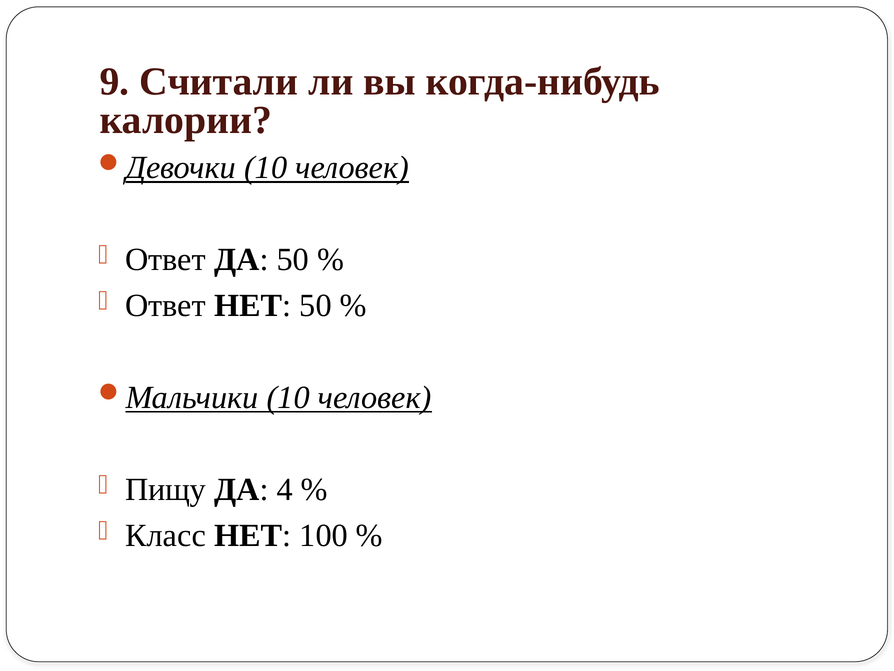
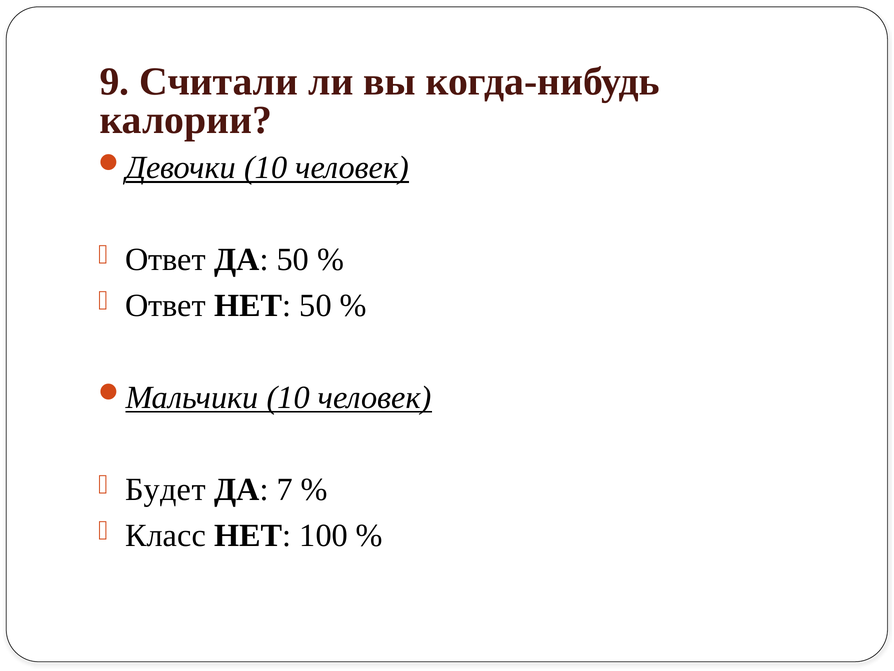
Пищу: Пищу -> Будет
4: 4 -> 7
